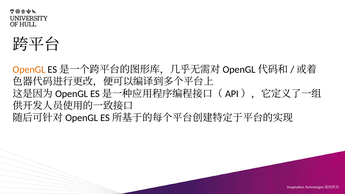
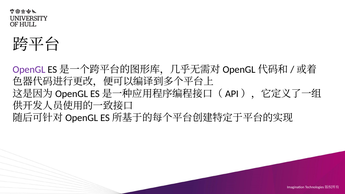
OpenGL colour: orange -> purple
